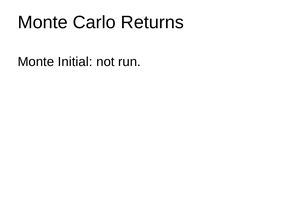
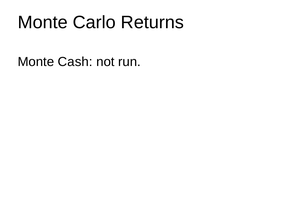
Initial: Initial -> Cash
